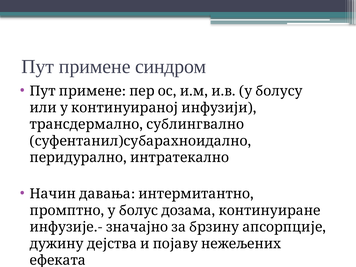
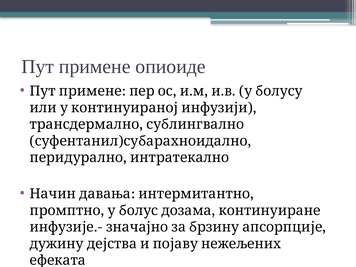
синдром: синдром -> опиоиде
